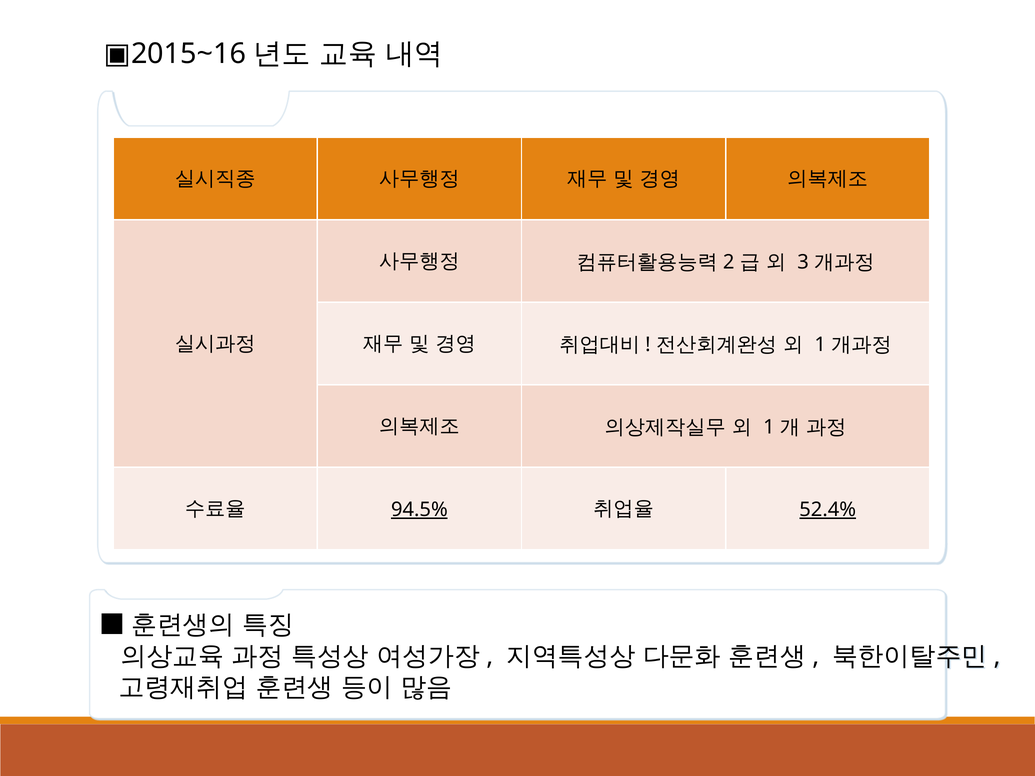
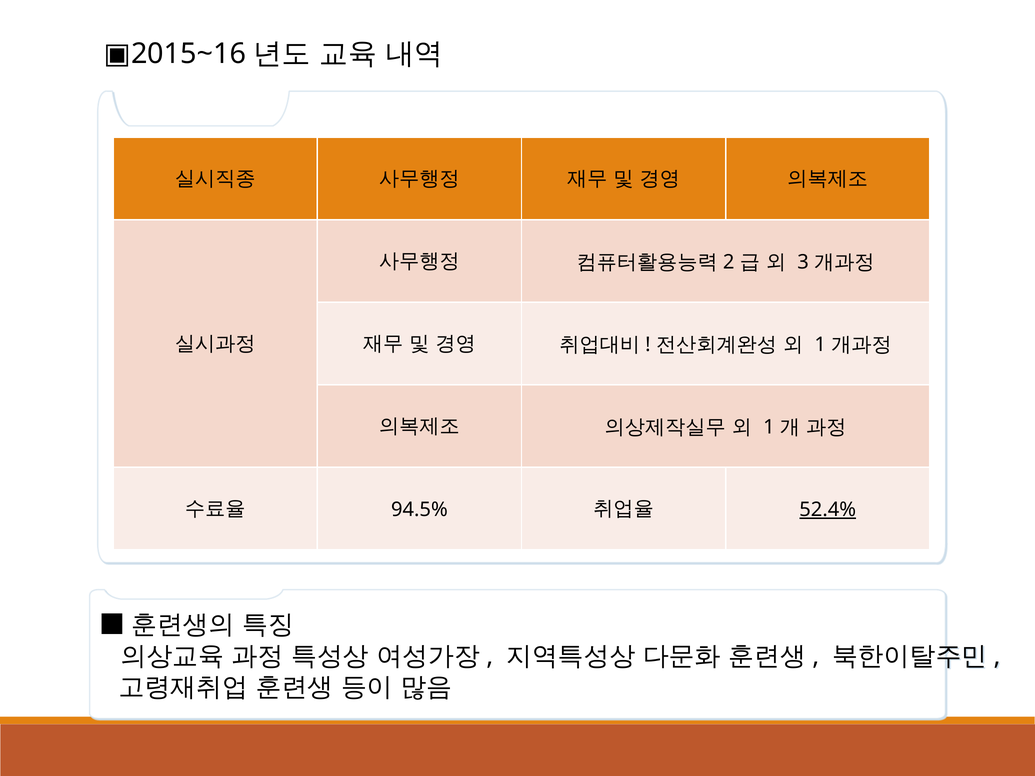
94.5% underline: present -> none
